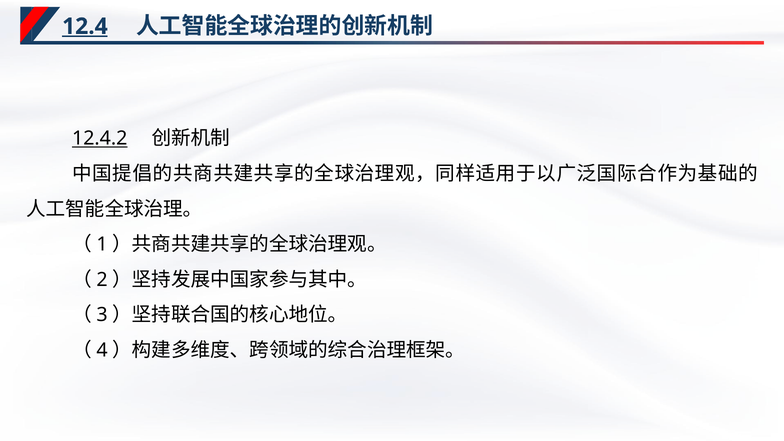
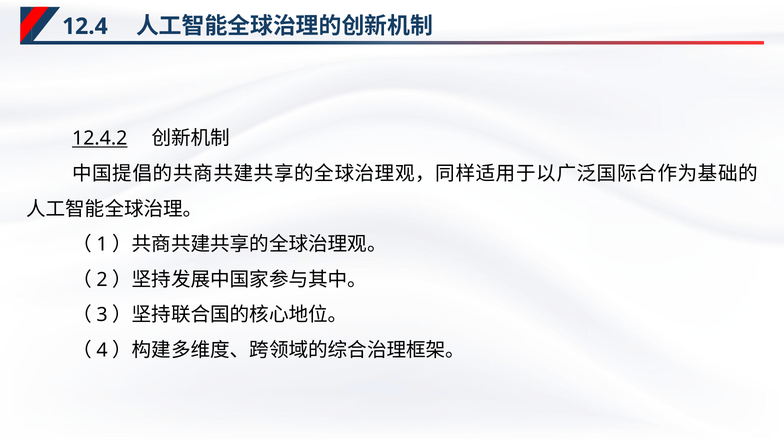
12.4 underline: present -> none
